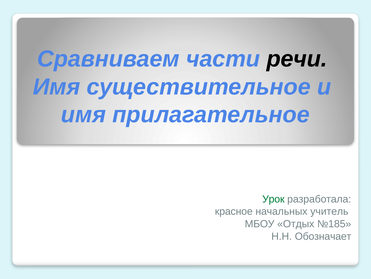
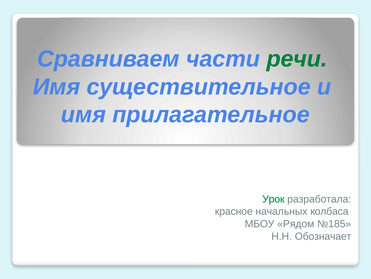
речи colour: black -> green
учитель: учитель -> колбаса
Отдых: Отдых -> Рядом
